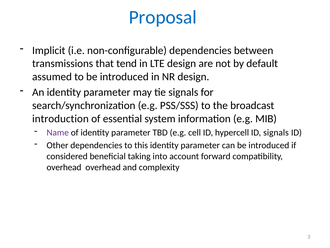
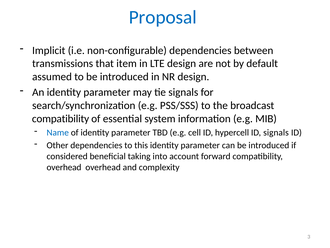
tend: tend -> item
introduction at (60, 118): introduction -> compatibility
Name colour: purple -> blue
